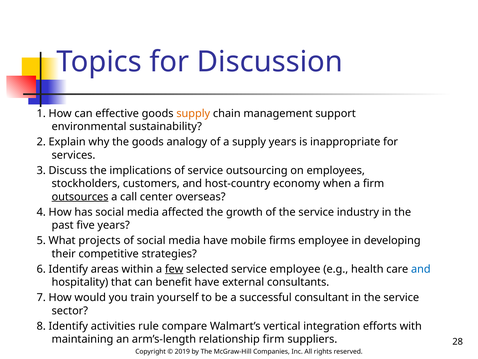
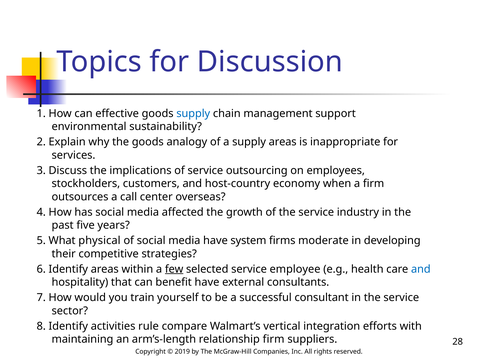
supply at (193, 113) colour: orange -> blue
supply years: years -> areas
outsources underline: present -> none
projects: projects -> physical
mobile: mobile -> system
firms employee: employee -> moderate
